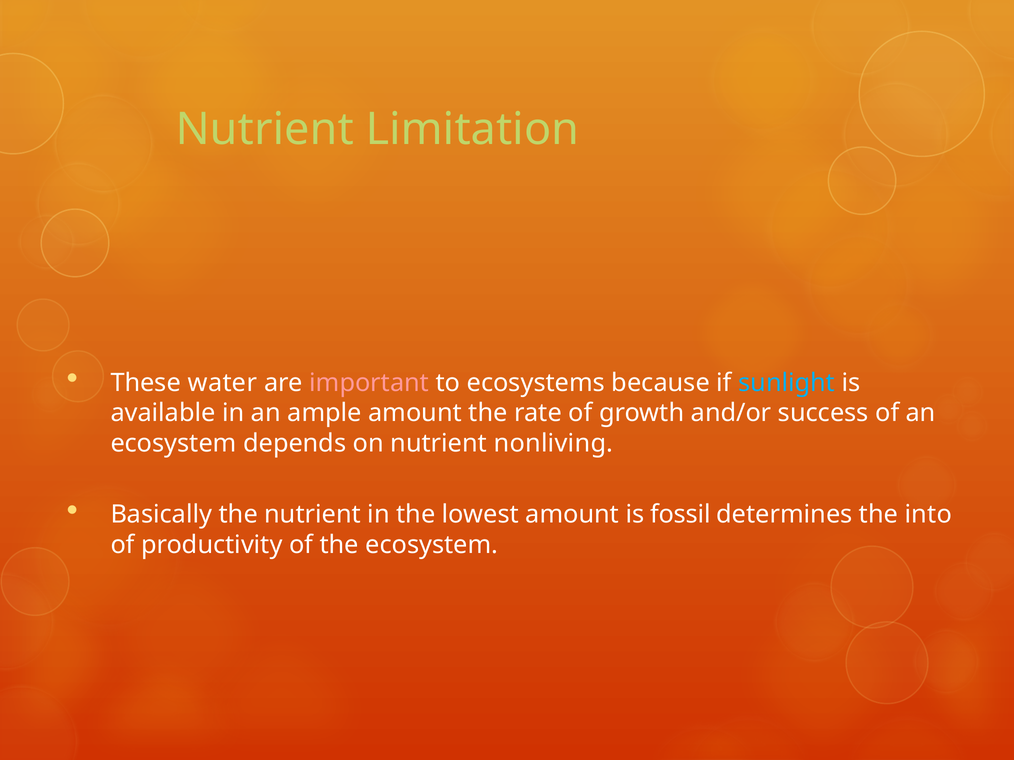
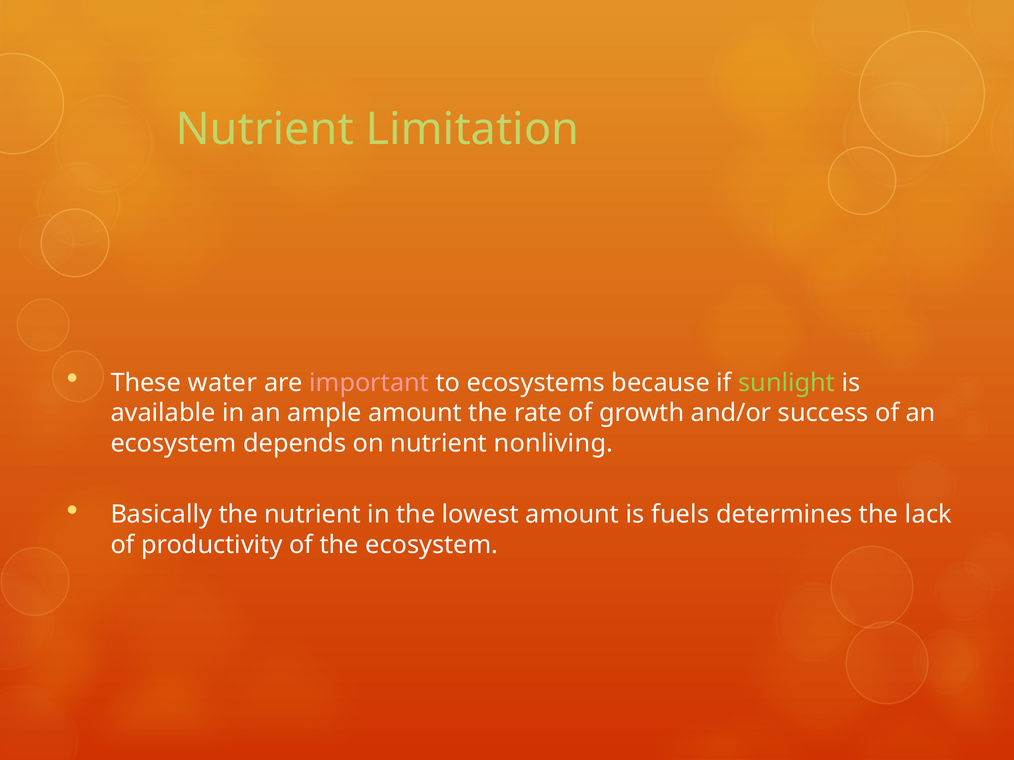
sunlight colour: light blue -> light green
fossil: fossil -> fuels
into: into -> lack
